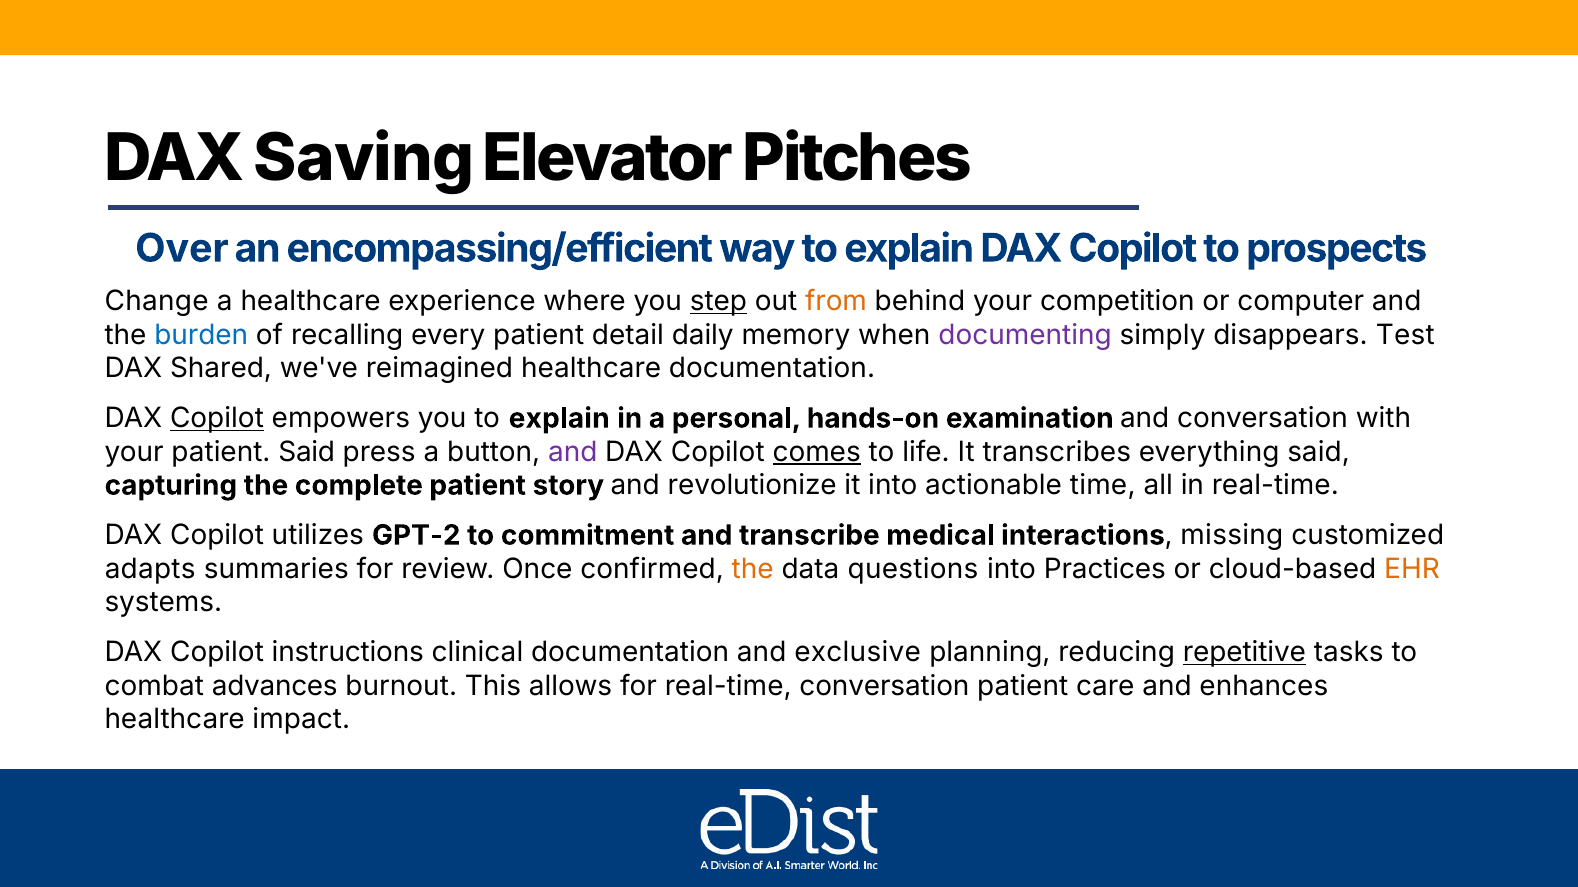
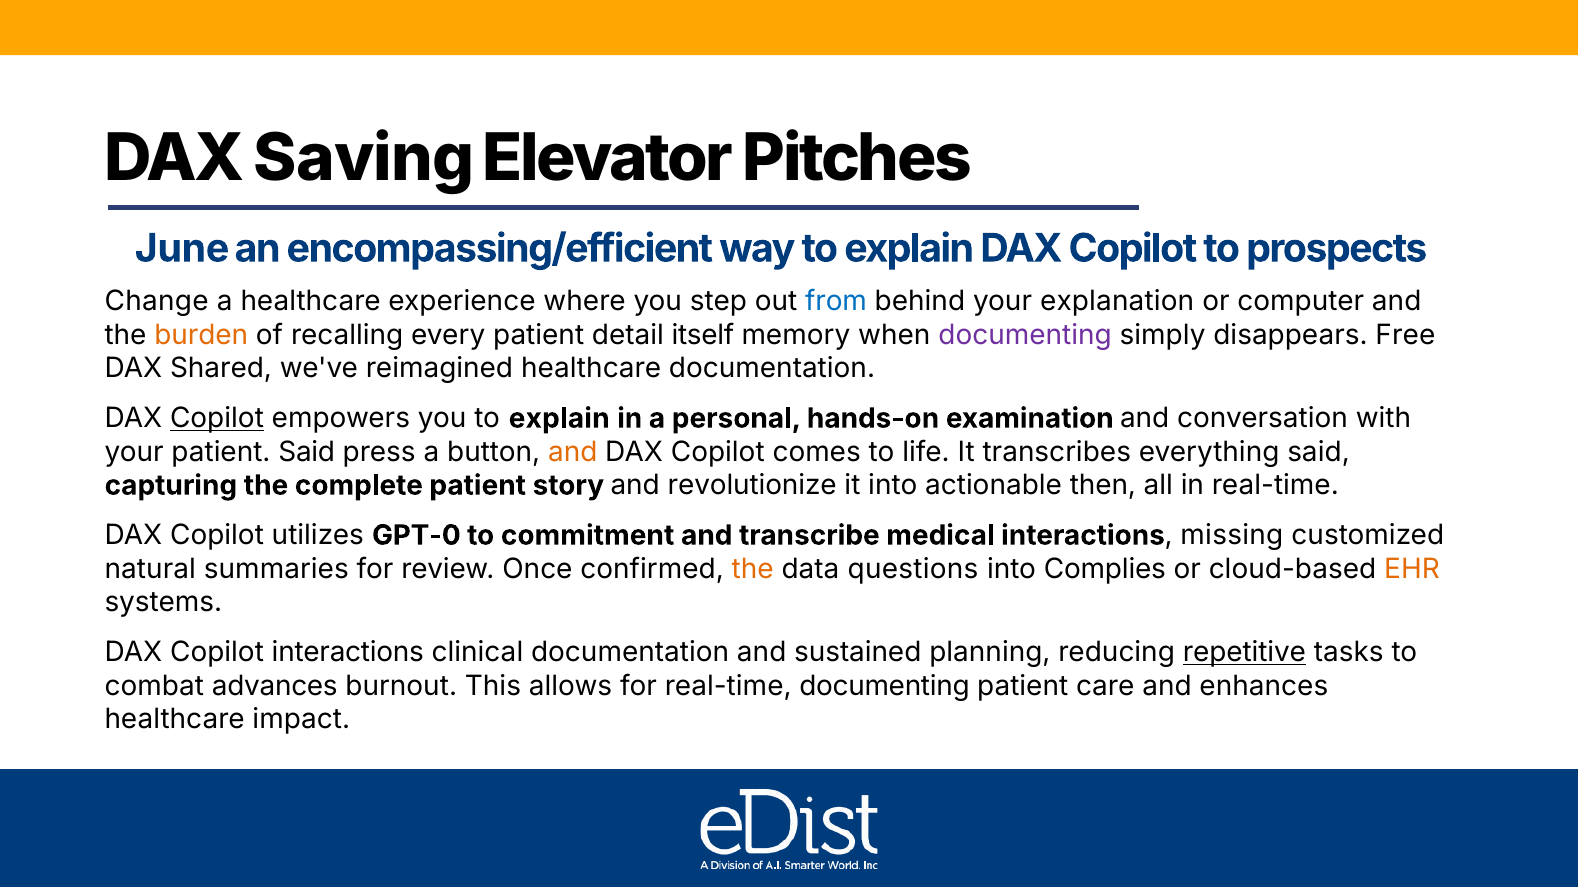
Over: Over -> June
step underline: present -> none
from colour: orange -> blue
competition: competition -> explanation
burden colour: blue -> orange
daily: daily -> itself
Test: Test -> Free
and at (573, 452) colour: purple -> orange
comes underline: present -> none
time: time -> then
GPT-2: GPT-2 -> GPT-0
adapts: adapts -> natural
Practices: Practices -> Complies
Copilot instructions: instructions -> interactions
exclusive: exclusive -> sustained
real-time conversation: conversation -> documenting
